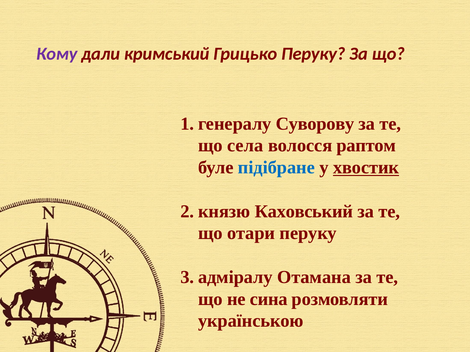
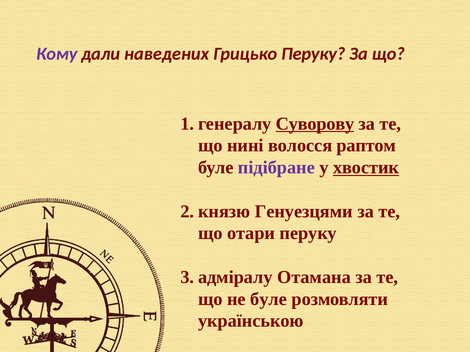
кримський: кримський -> наведених
Суворову underline: none -> present
села: села -> нині
підібране colour: blue -> purple
Каховський: Каховський -> Генуезцями
не сина: сина -> буле
